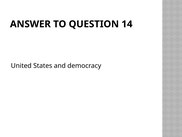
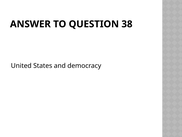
14: 14 -> 38
